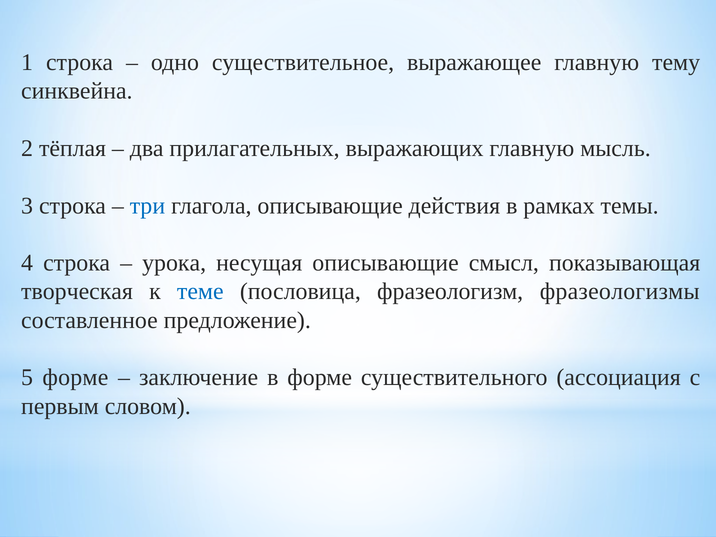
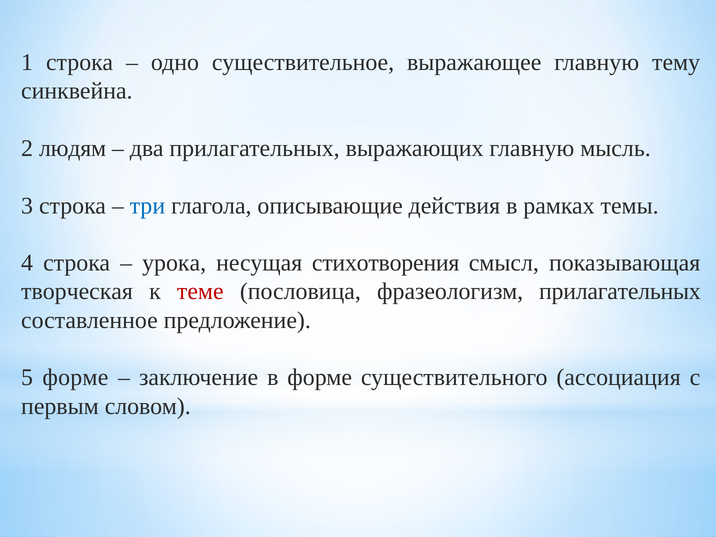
тёплая: тёплая -> людям
несущая описывающие: описывающие -> стихотворения
теме colour: blue -> red
фразеологизм фразеологизмы: фразеологизмы -> прилагательных
